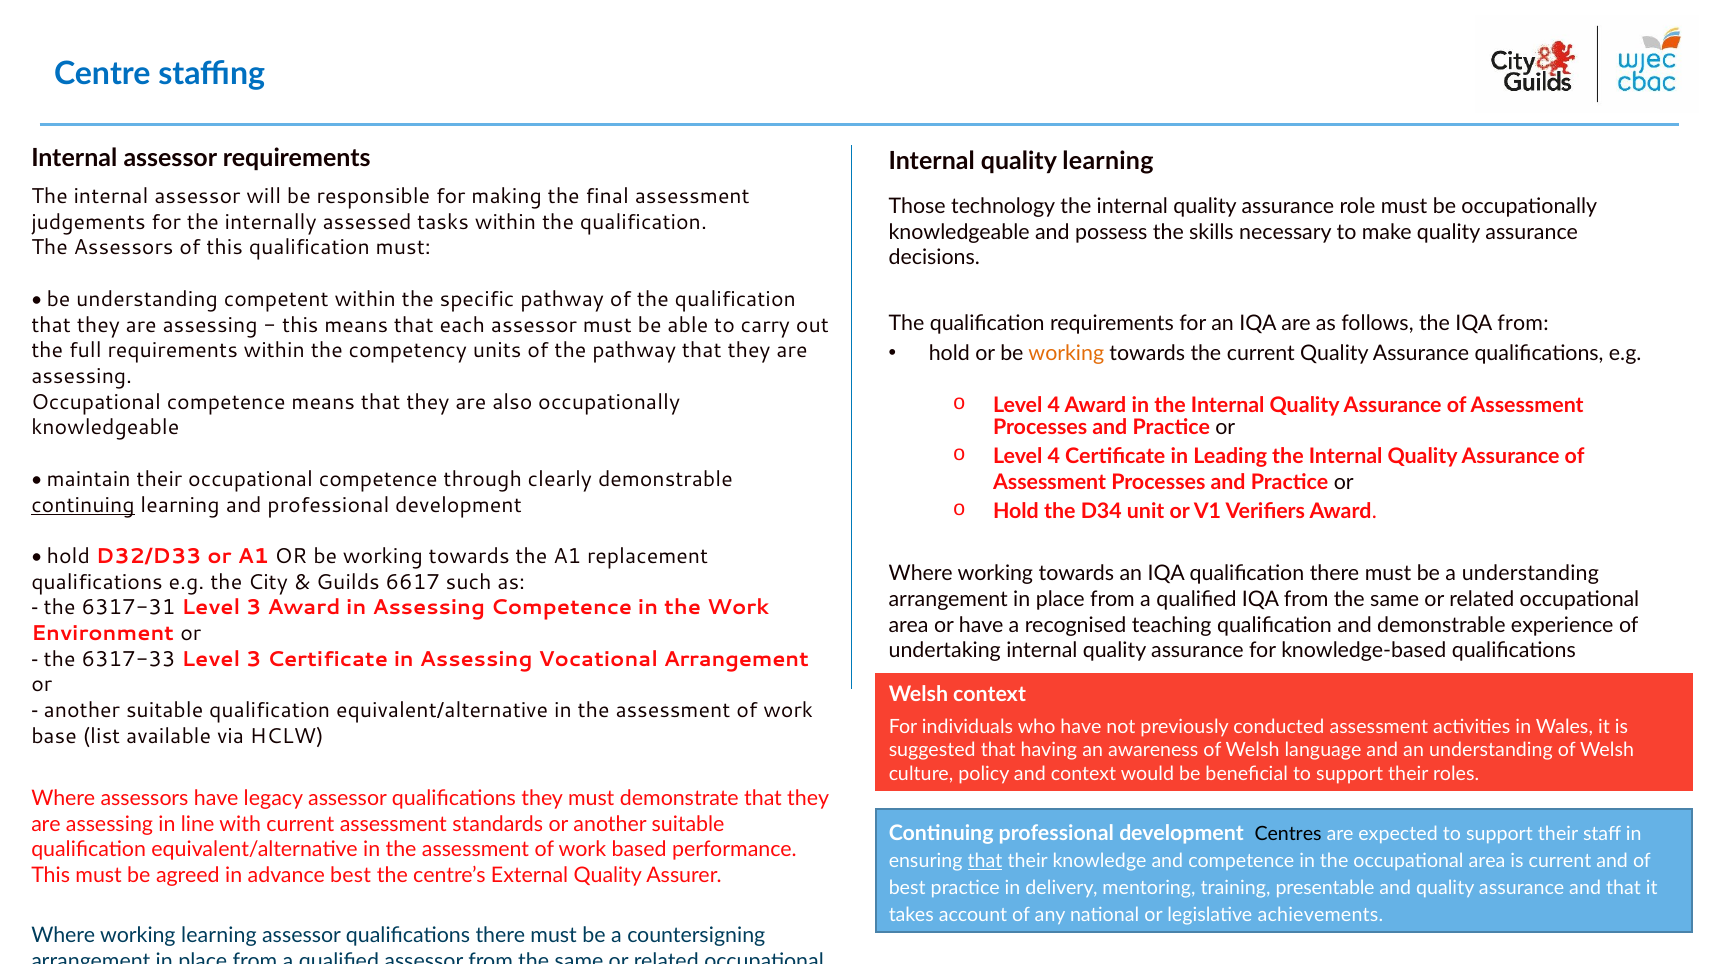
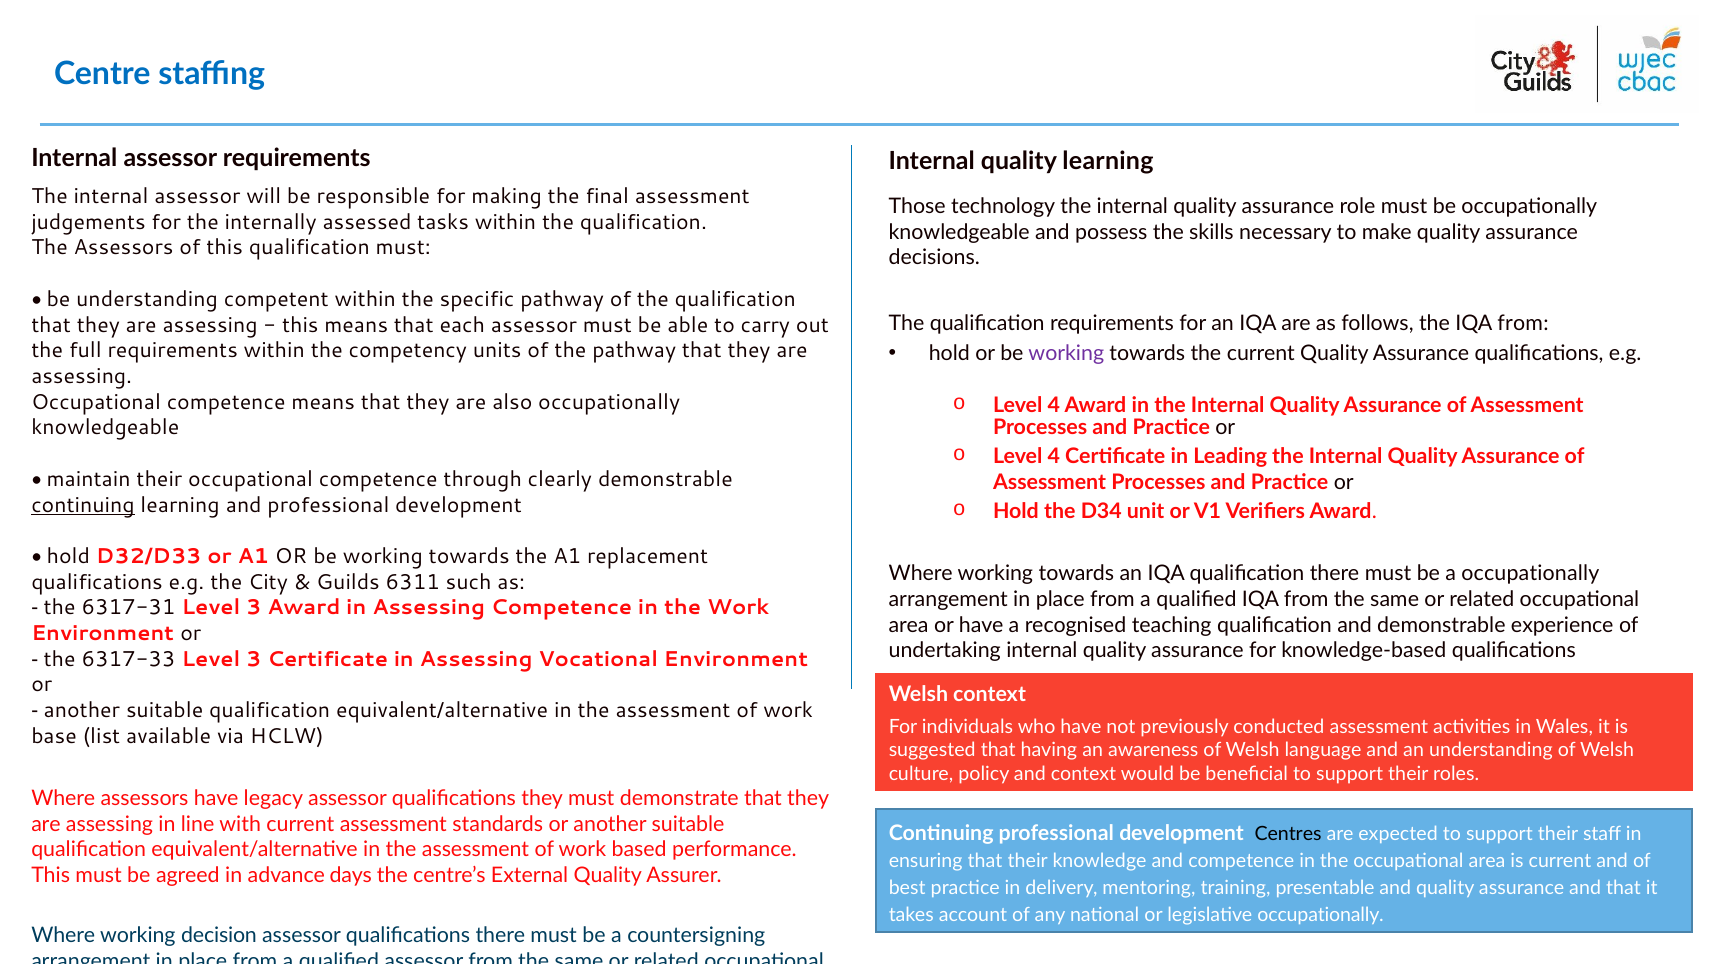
working at (1066, 354) colour: orange -> purple
a understanding: understanding -> occupationally
6617: 6617 -> 6311
Vocational Arrangement: Arrangement -> Environment
that at (985, 861) underline: present -> none
advance best: best -> days
legislative achievements: achievements -> occupationally
working learning: learning -> decision
